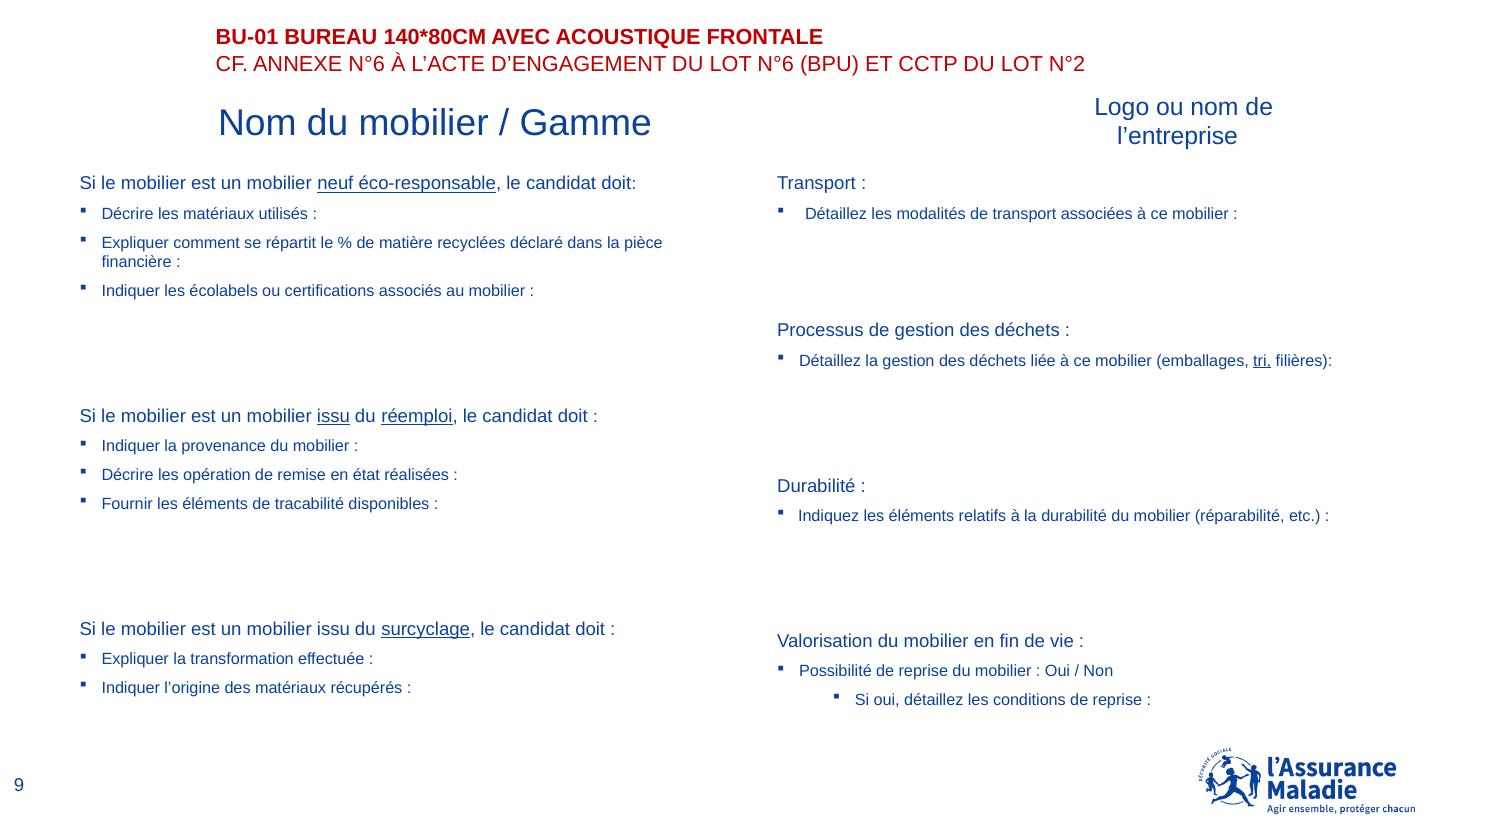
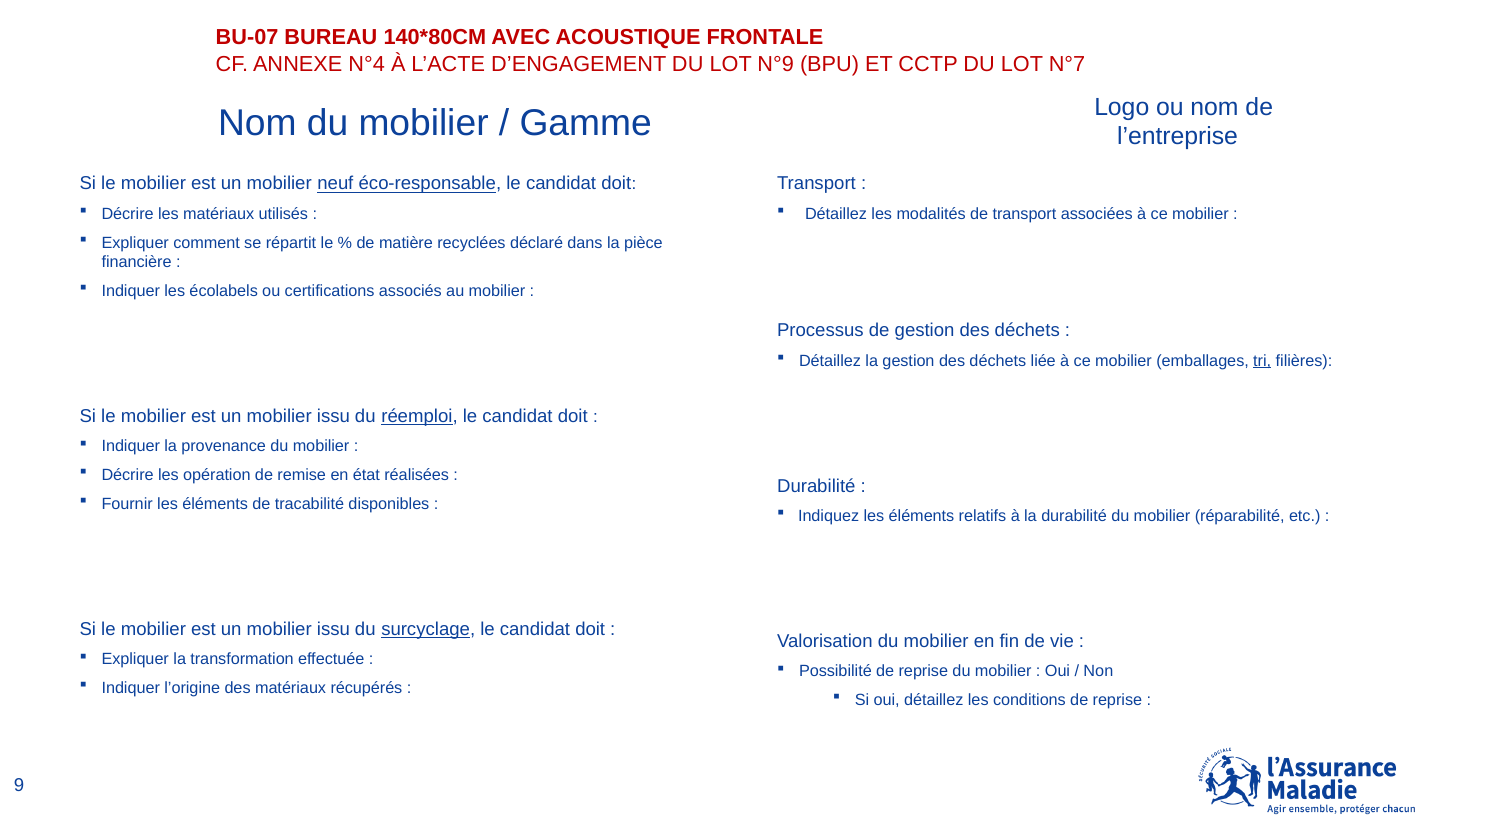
BU-01: BU-01 -> BU-07
ANNEXE N°6: N°6 -> N°4
LOT N°6: N°6 -> N°9
N°2: N°2 -> N°7
issu at (333, 416) underline: present -> none
